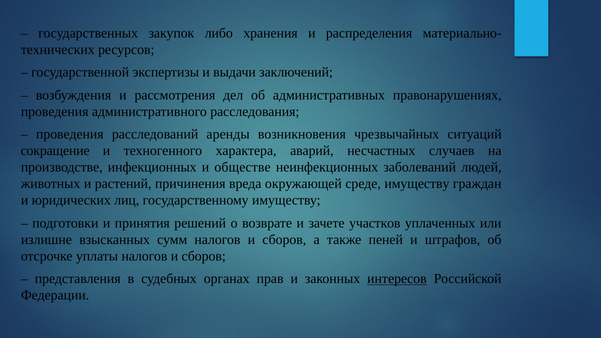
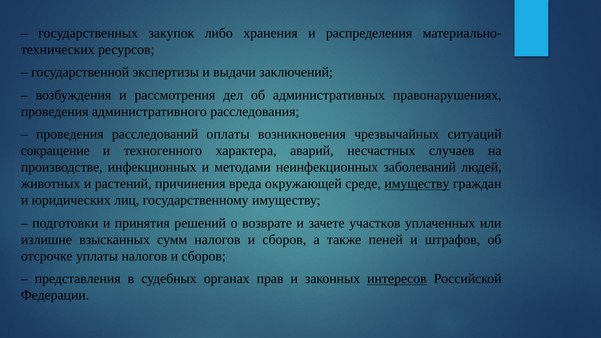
аренды: аренды -> оплаты
обществе: обществе -> методами
имуществу at (417, 184) underline: none -> present
